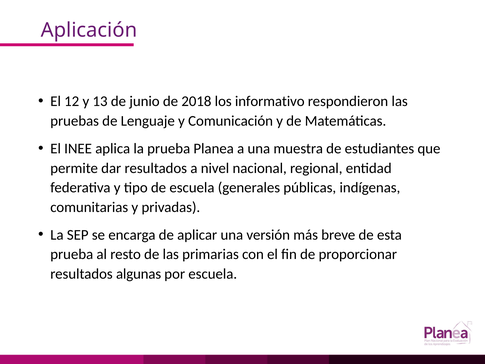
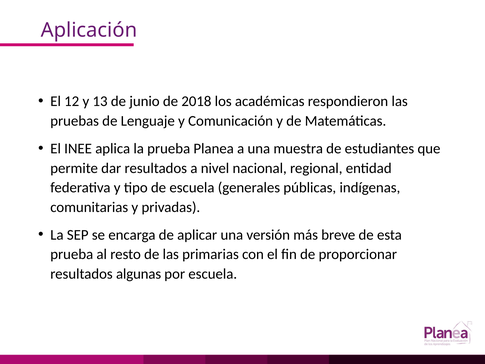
informativo: informativo -> académicas
